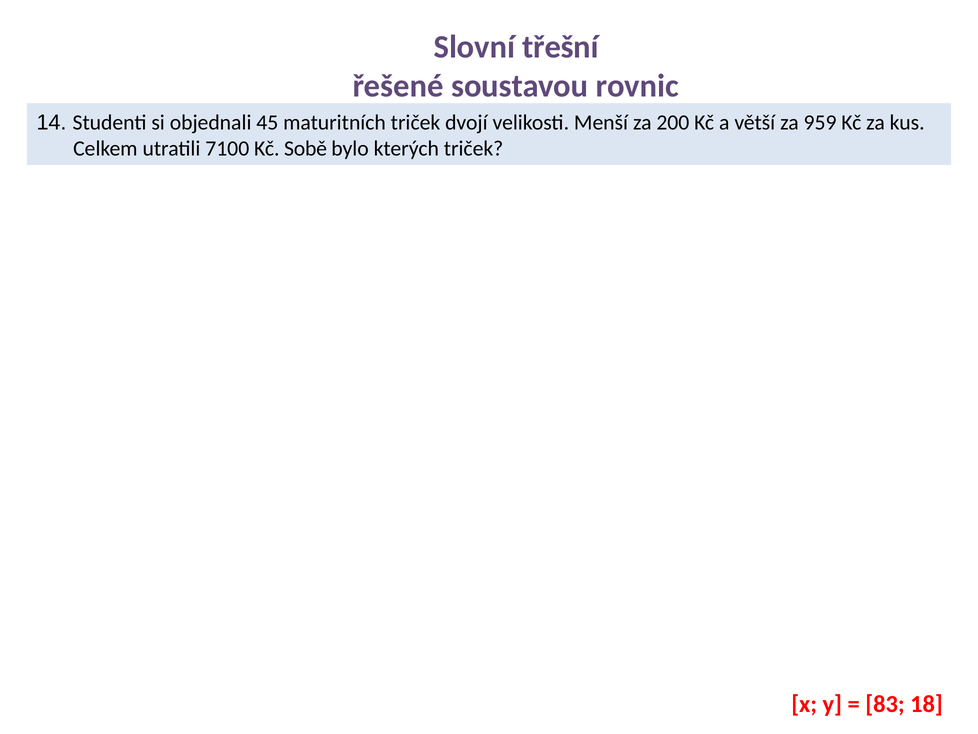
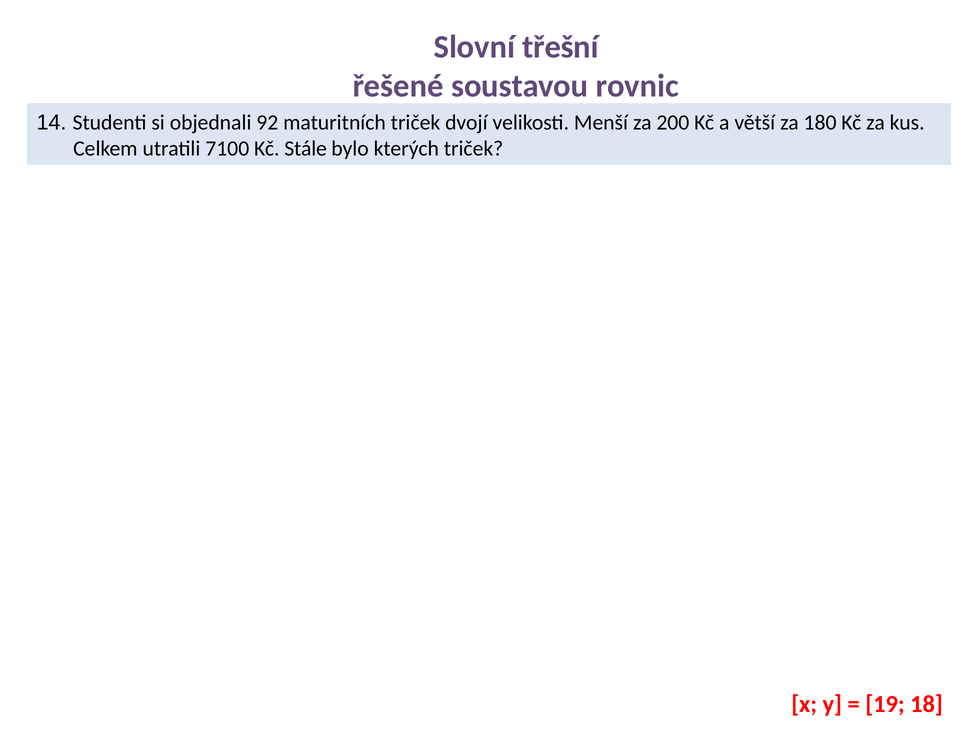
45: 45 -> 92
959: 959 -> 180
Sobě: Sobě -> Stále
83: 83 -> 19
